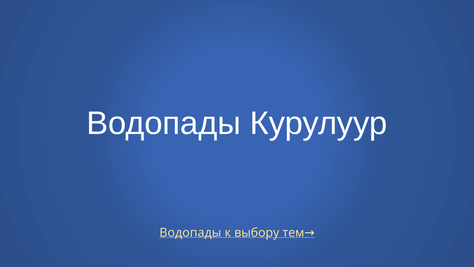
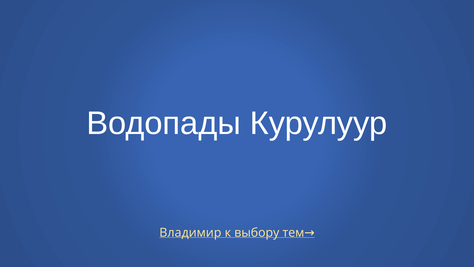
Водопады at (190, 232): Водопады -> Владимир
